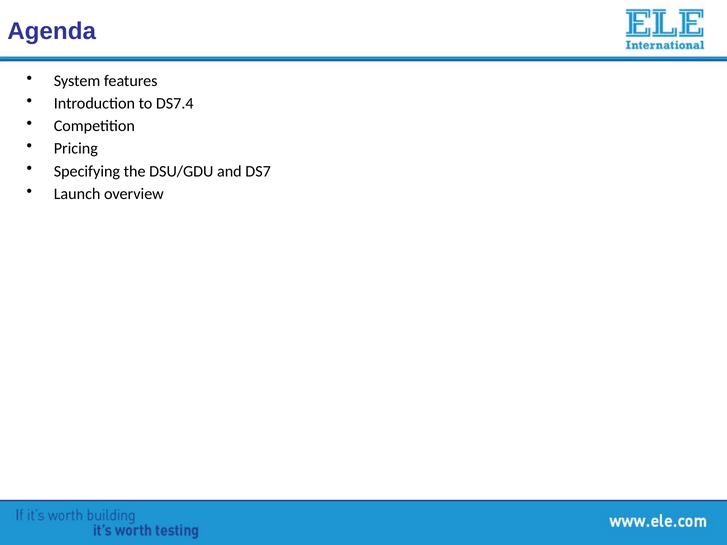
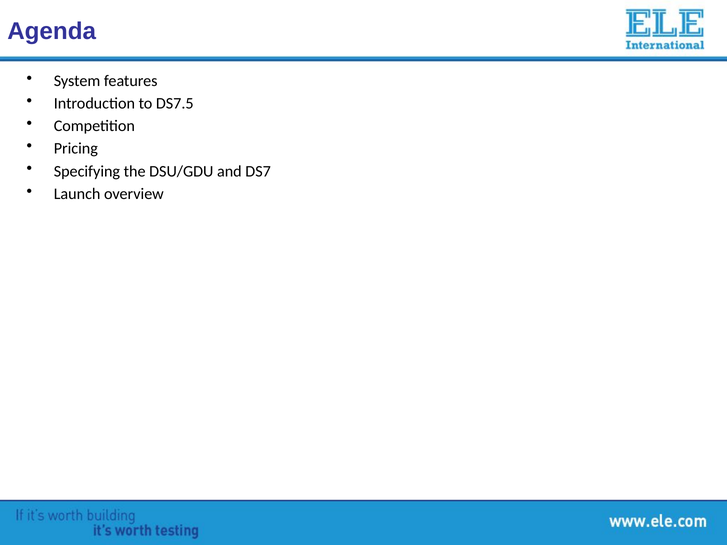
DS7.4: DS7.4 -> DS7.5
